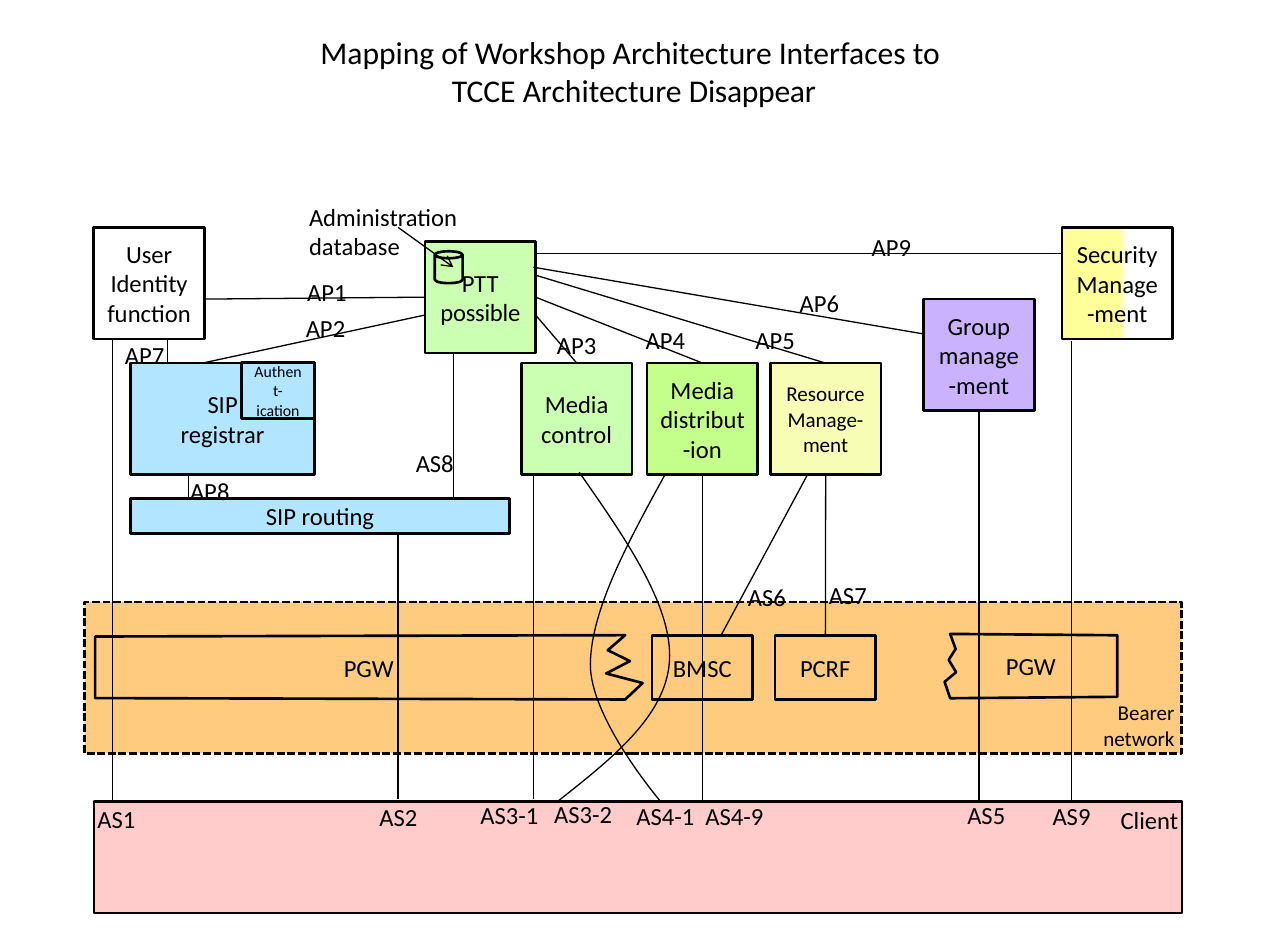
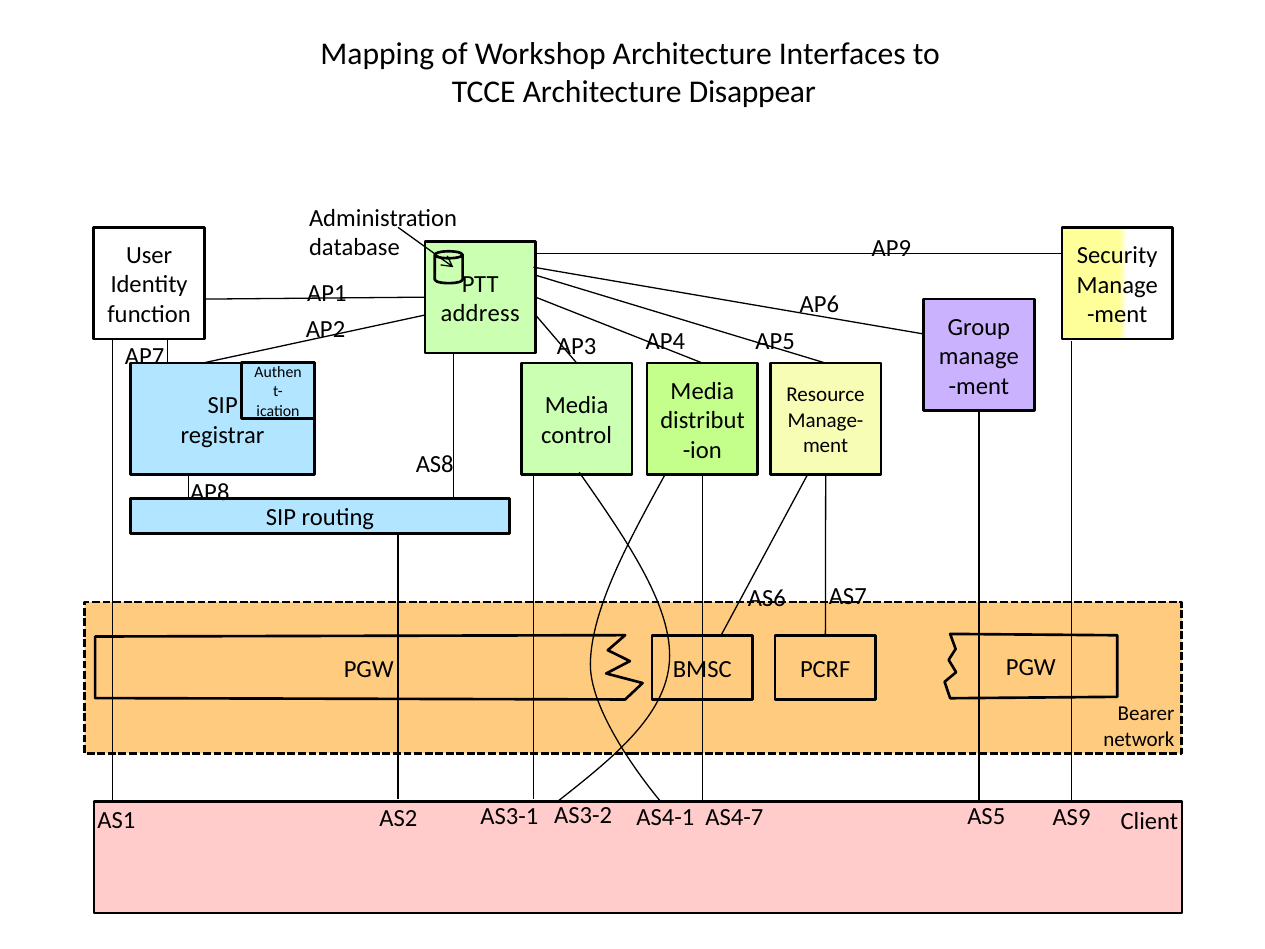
possible: possible -> address
AS4-9: AS4-9 -> AS4-7
